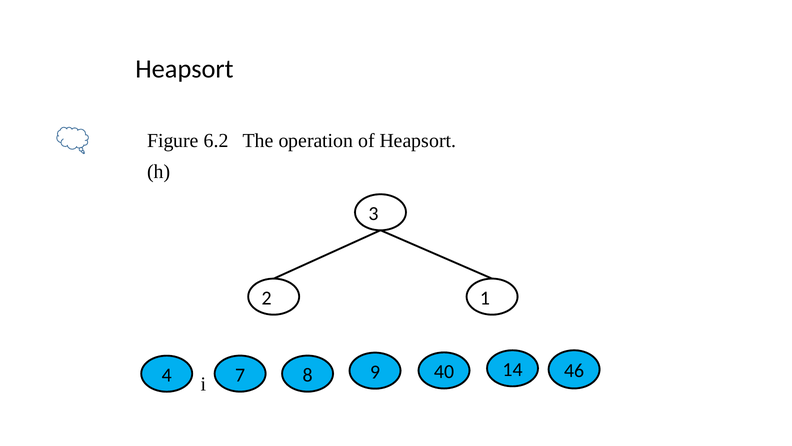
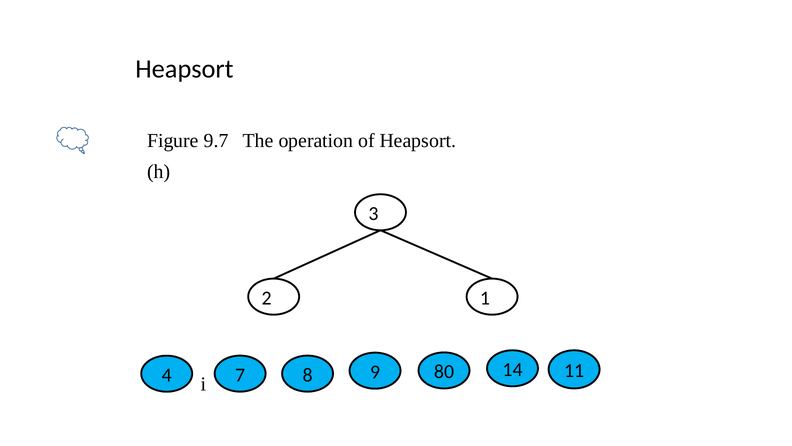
6.2: 6.2 -> 9.7
40: 40 -> 80
46: 46 -> 11
